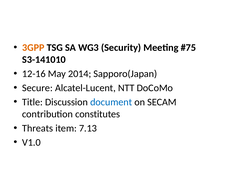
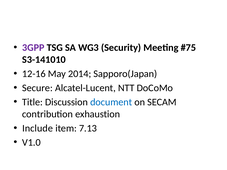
3GPP colour: orange -> purple
constitutes: constitutes -> exhaustion
Threats: Threats -> Include
